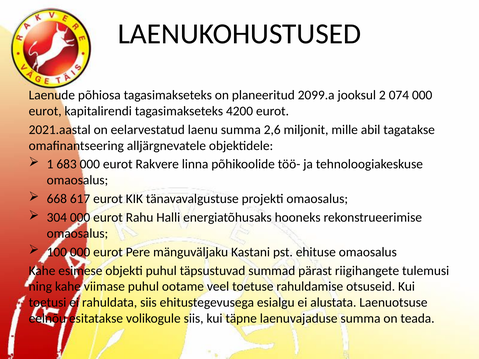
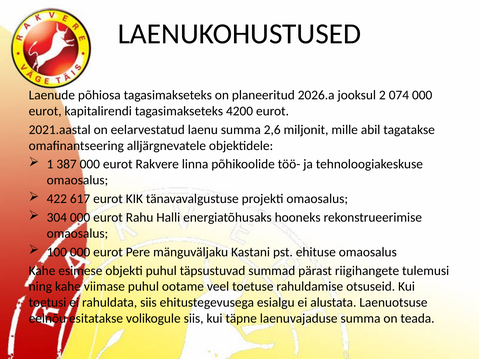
2099.a: 2099.a -> 2026.a
683: 683 -> 387
668: 668 -> 422
